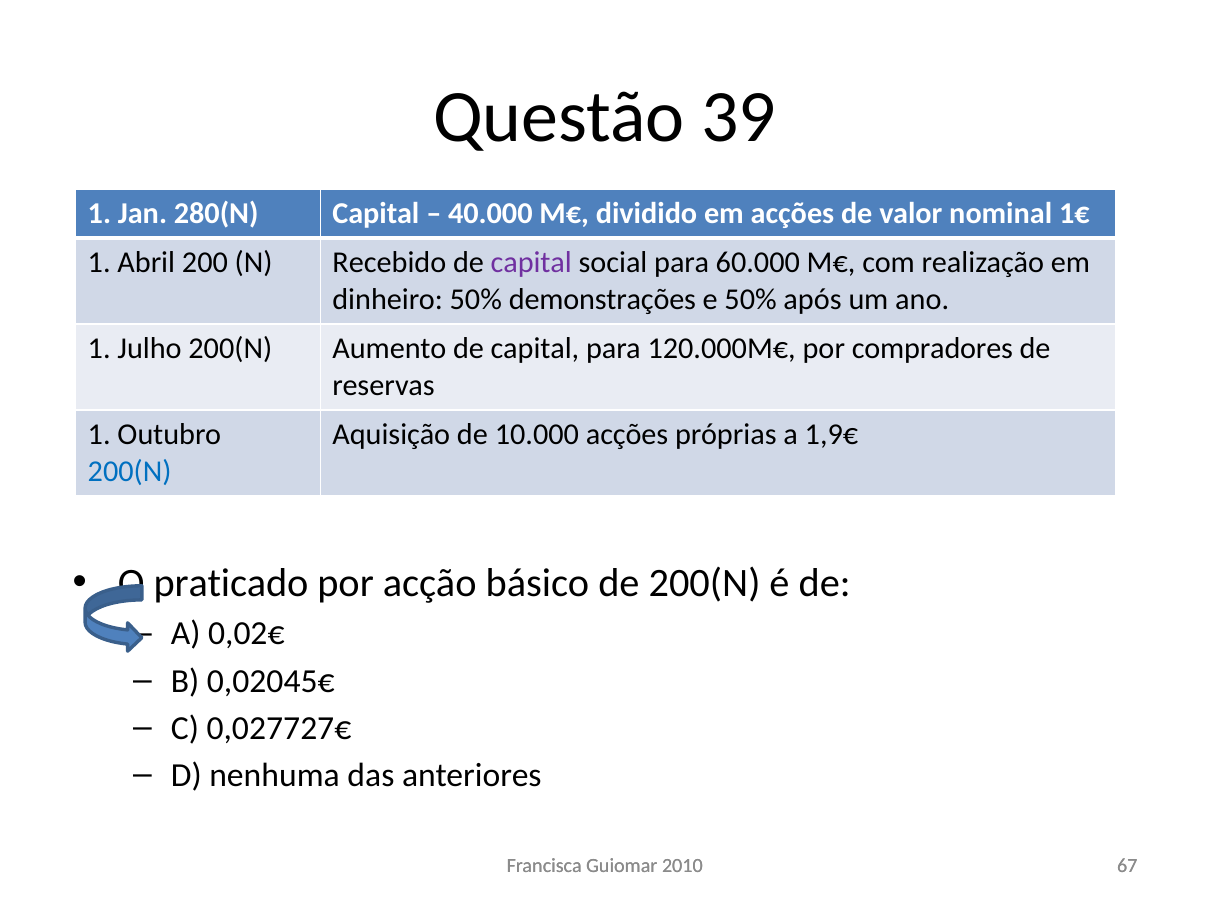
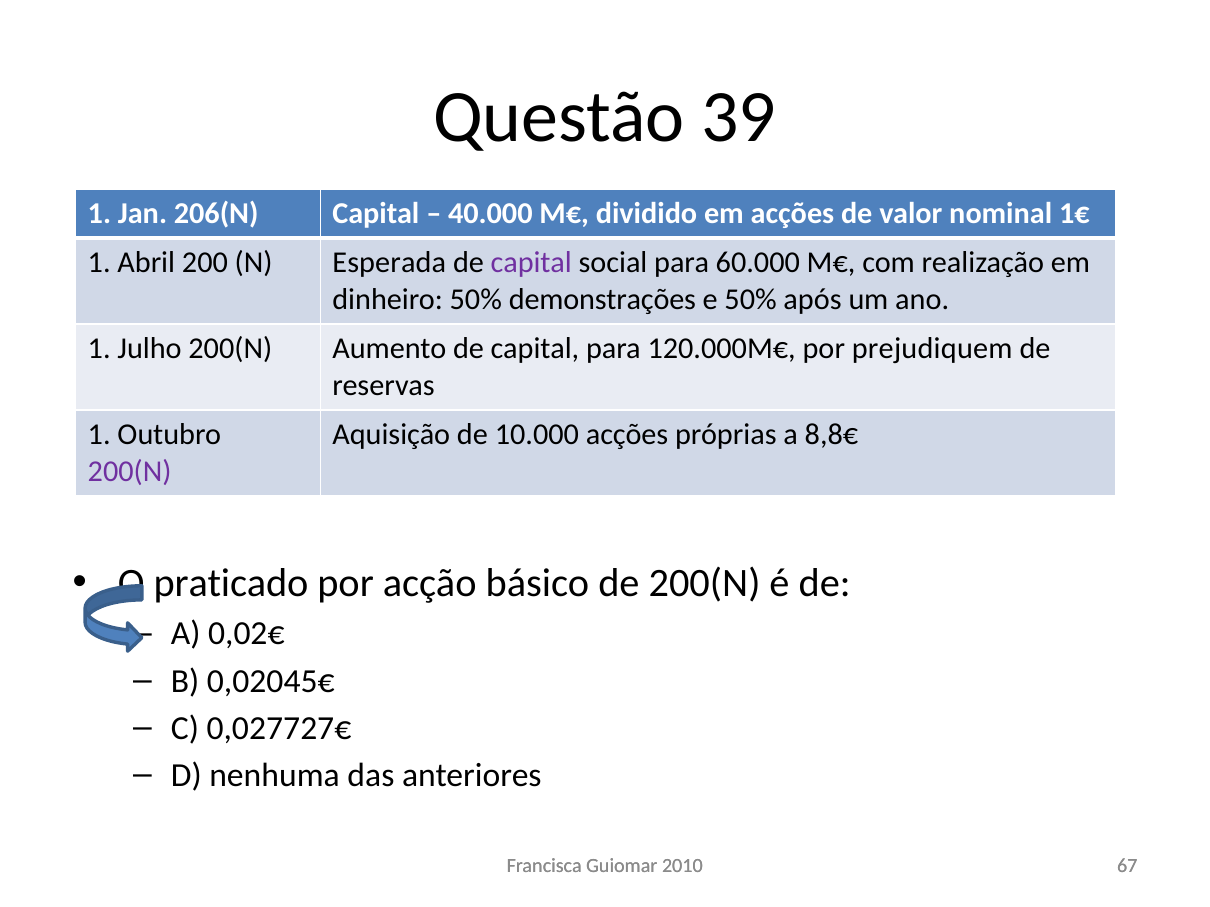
280(N: 280(N -> 206(N
Recebido: Recebido -> Esperada
compradores: compradores -> prejudiquem
1,9€: 1,9€ -> 8,8€
200(N at (130, 472) colour: blue -> purple
